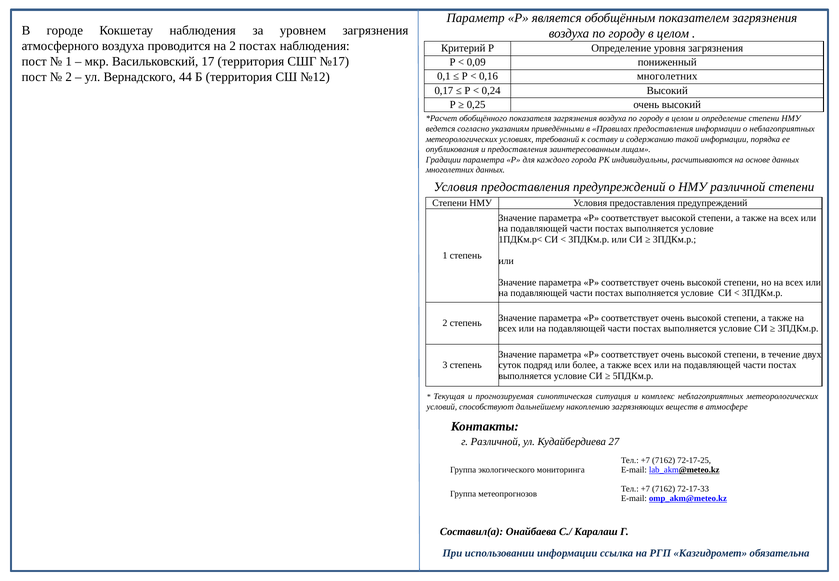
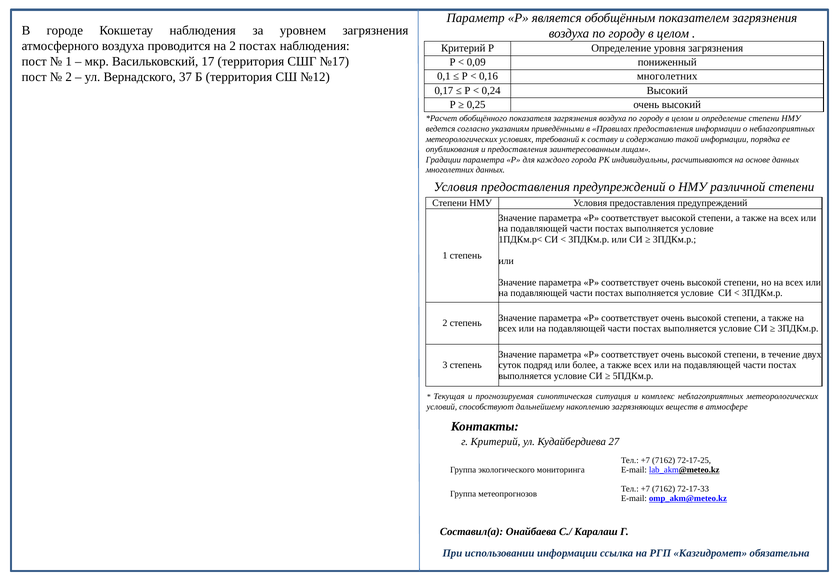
44: 44 -> 37
Различной at (496, 442): Различной -> Критерий
